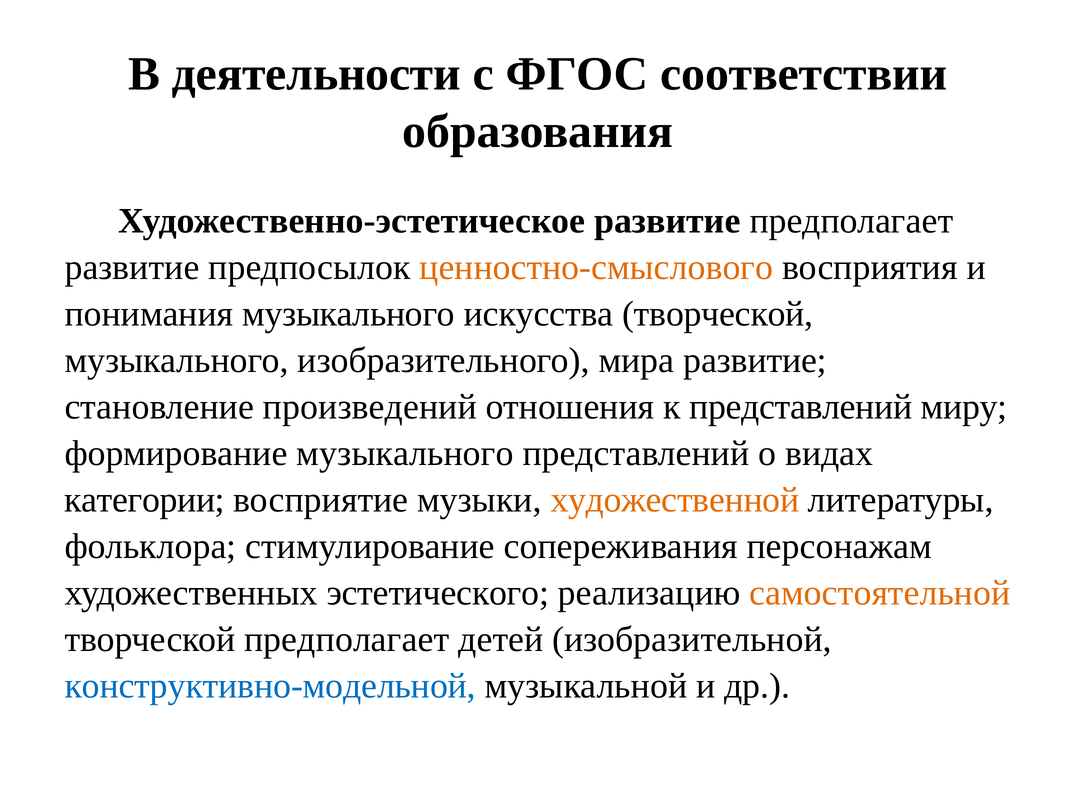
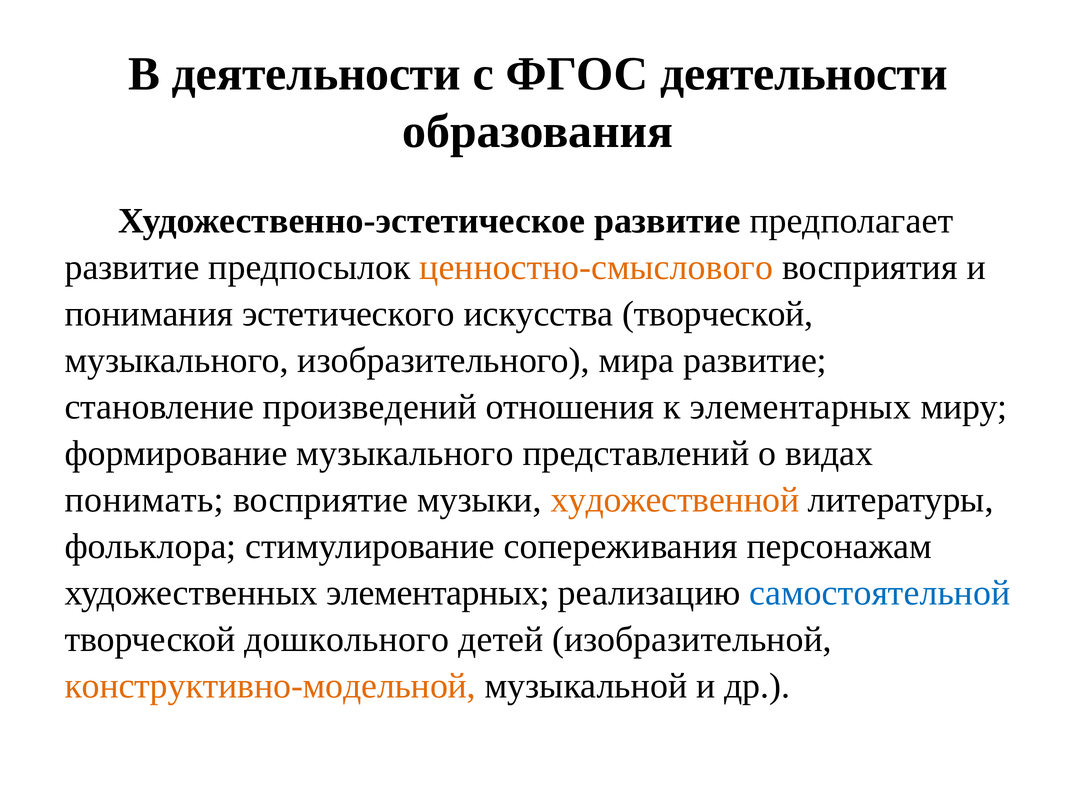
ФГОС соответствии: соответствии -> деятельности
понимания музыкального: музыкального -> эстетического
к представлений: представлений -> элементарных
категории: категории -> понимать
художественных эстетического: эстетического -> элементарных
самостоятельной colour: orange -> blue
творческой предполагает: предполагает -> дошкольного
конструктивно-модельной colour: blue -> orange
